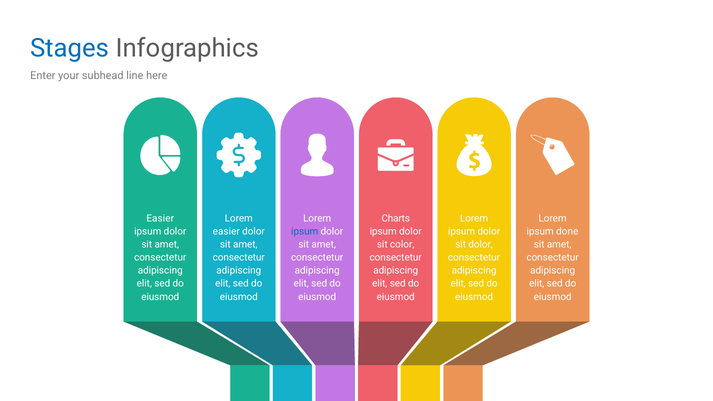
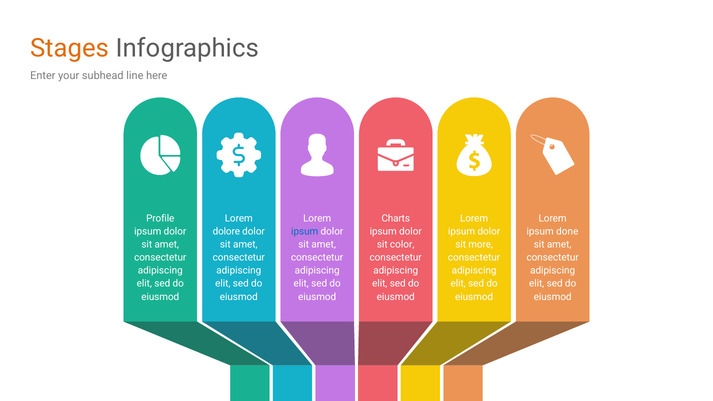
Stages colour: blue -> orange
Easier at (160, 218): Easier -> Profile
easier at (226, 231): easier -> dolore
sit dolor: dolor -> more
